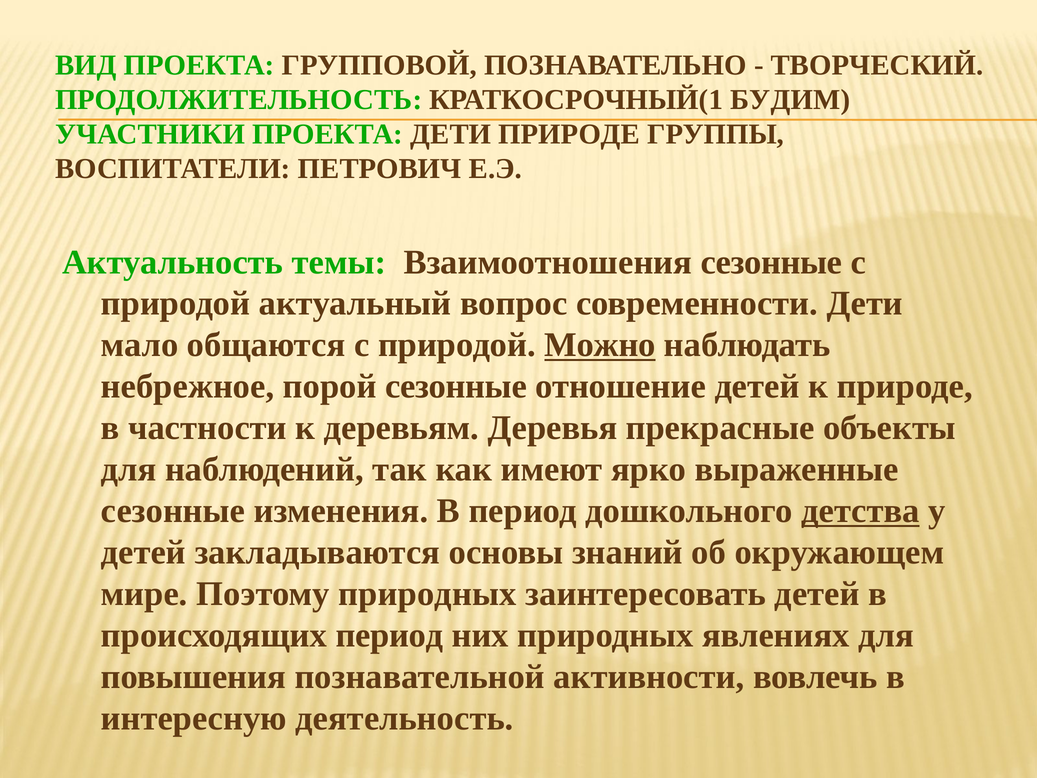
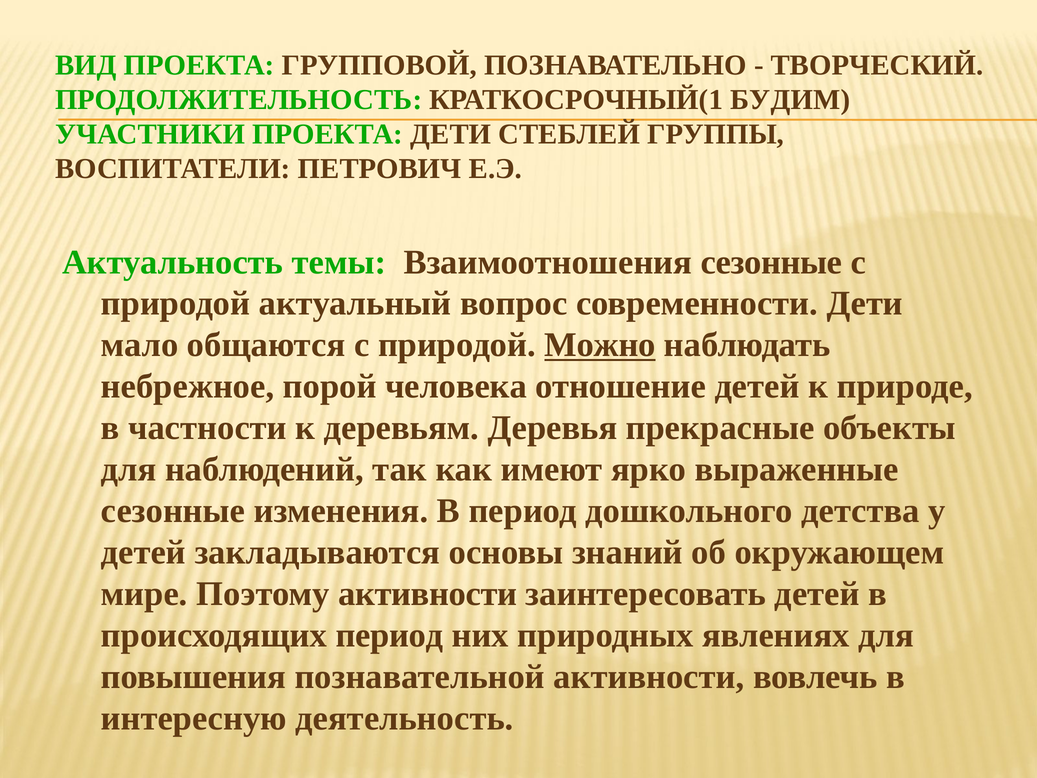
ДЕТИ ПРИРОДЕ: ПРИРОДЕ -> СТЕБЛЕЙ
порой сезонные: сезонные -> человека
детства underline: present -> none
Поэтому природных: природных -> активности
